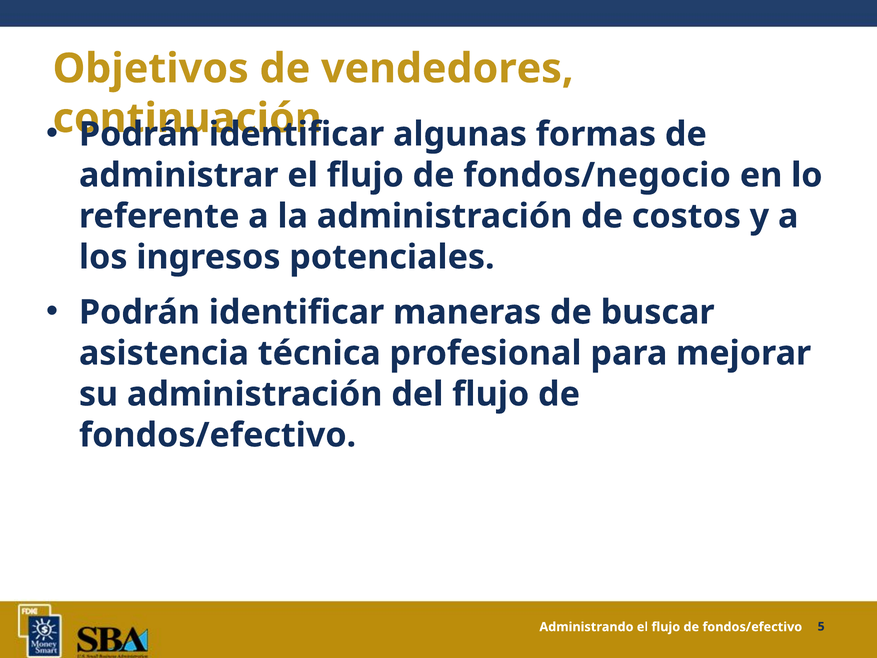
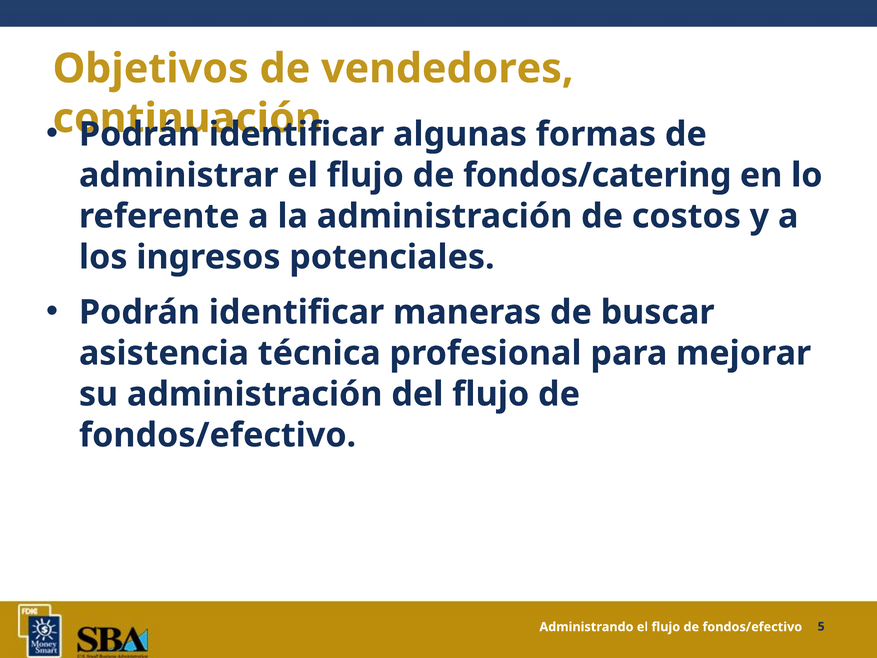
fondos/negocio: fondos/negocio -> fondos/catering
